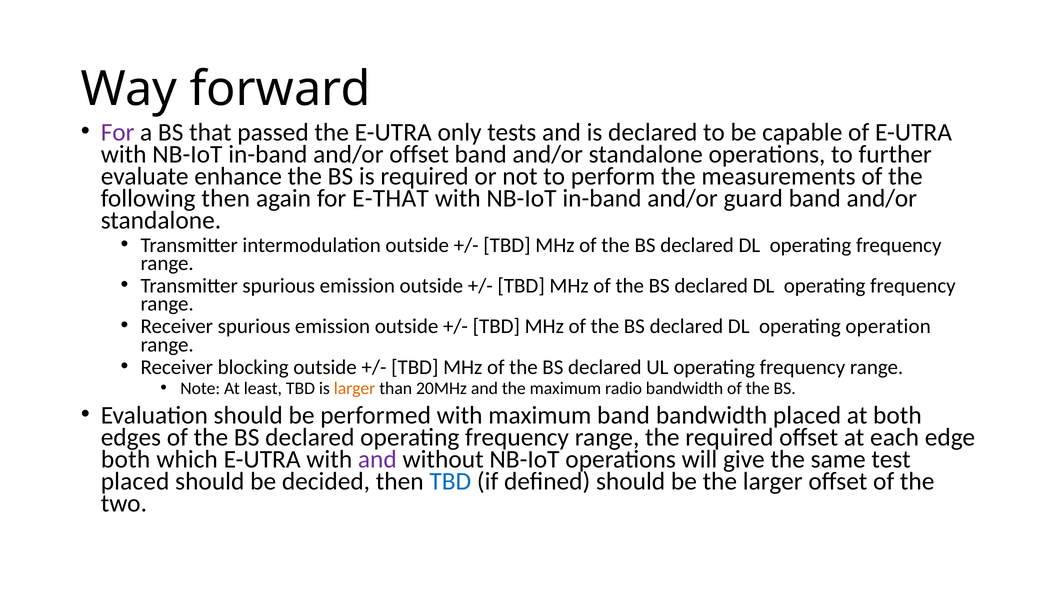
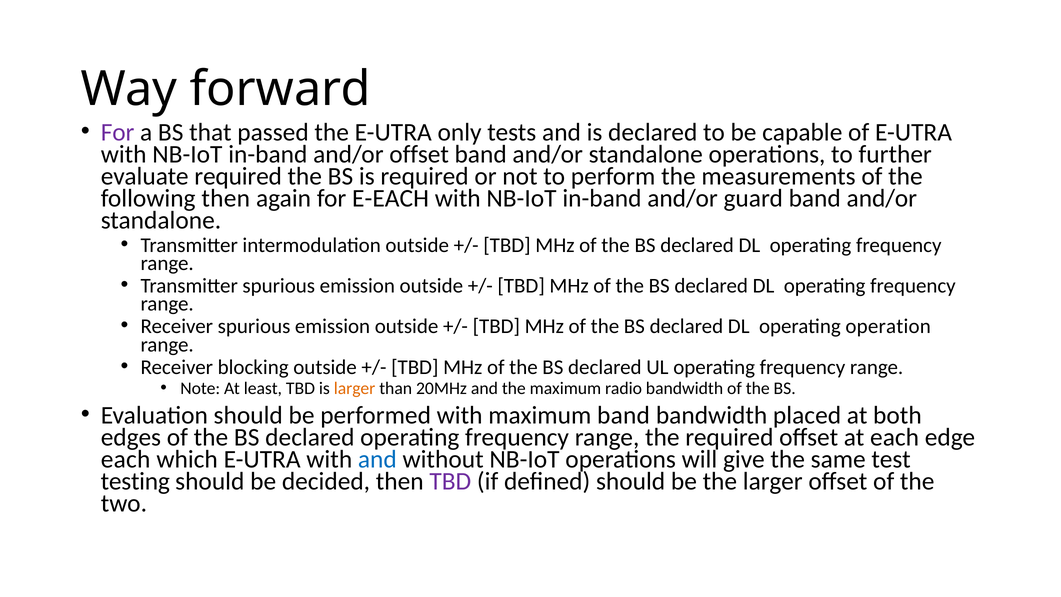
evaluate enhance: enhance -> required
E-THAT: E-THAT -> E-EACH
both at (126, 459): both -> each
and at (377, 459) colour: purple -> blue
placed at (135, 481): placed -> testing
TBD at (450, 481) colour: blue -> purple
